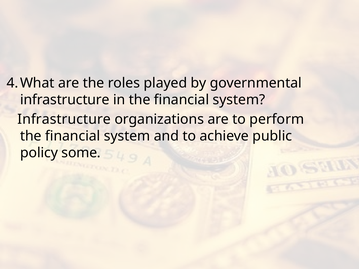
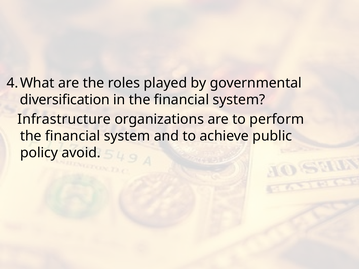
infrastructure at (65, 100): infrastructure -> diversification
some: some -> avoid
